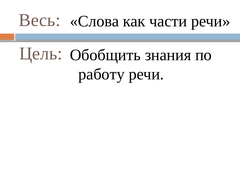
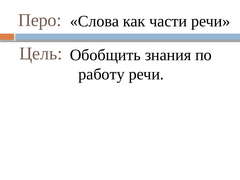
Весь: Весь -> Перо
